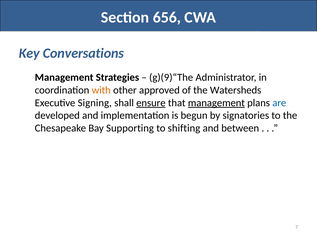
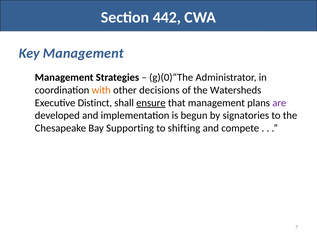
656: 656 -> 442
Key Conversations: Conversations -> Management
g)(9)“The: g)(9)“The -> g)(0)“The
approved: approved -> decisions
Signing: Signing -> Distinct
management at (216, 103) underline: present -> none
are colour: blue -> purple
between: between -> compete
